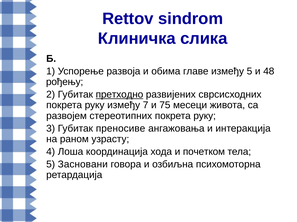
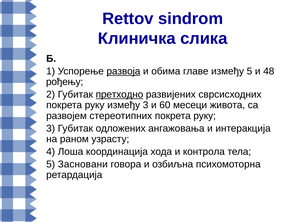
развоја underline: none -> present
између 7: 7 -> 3
75: 75 -> 60
преносиве: преносиве -> одложених
почетком: почетком -> контрола
